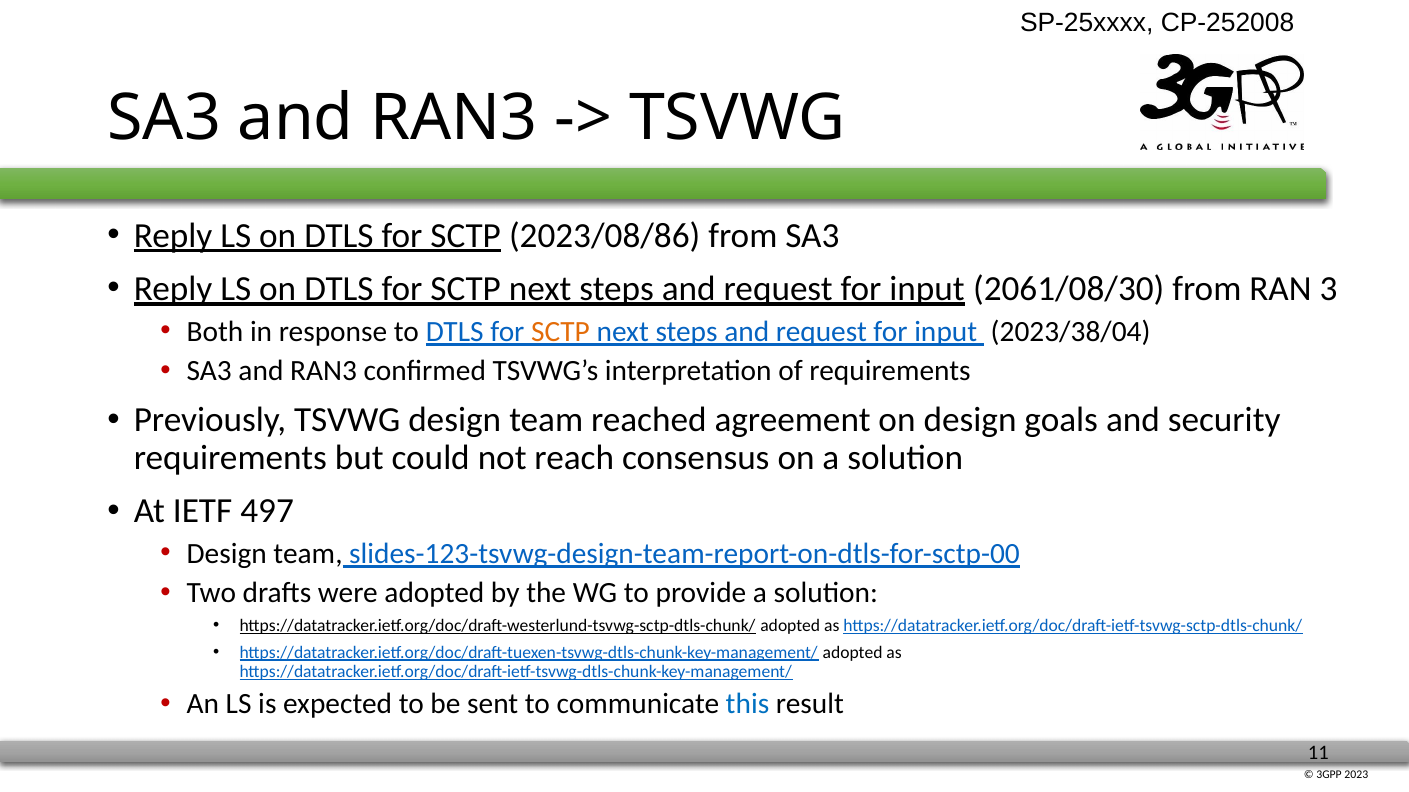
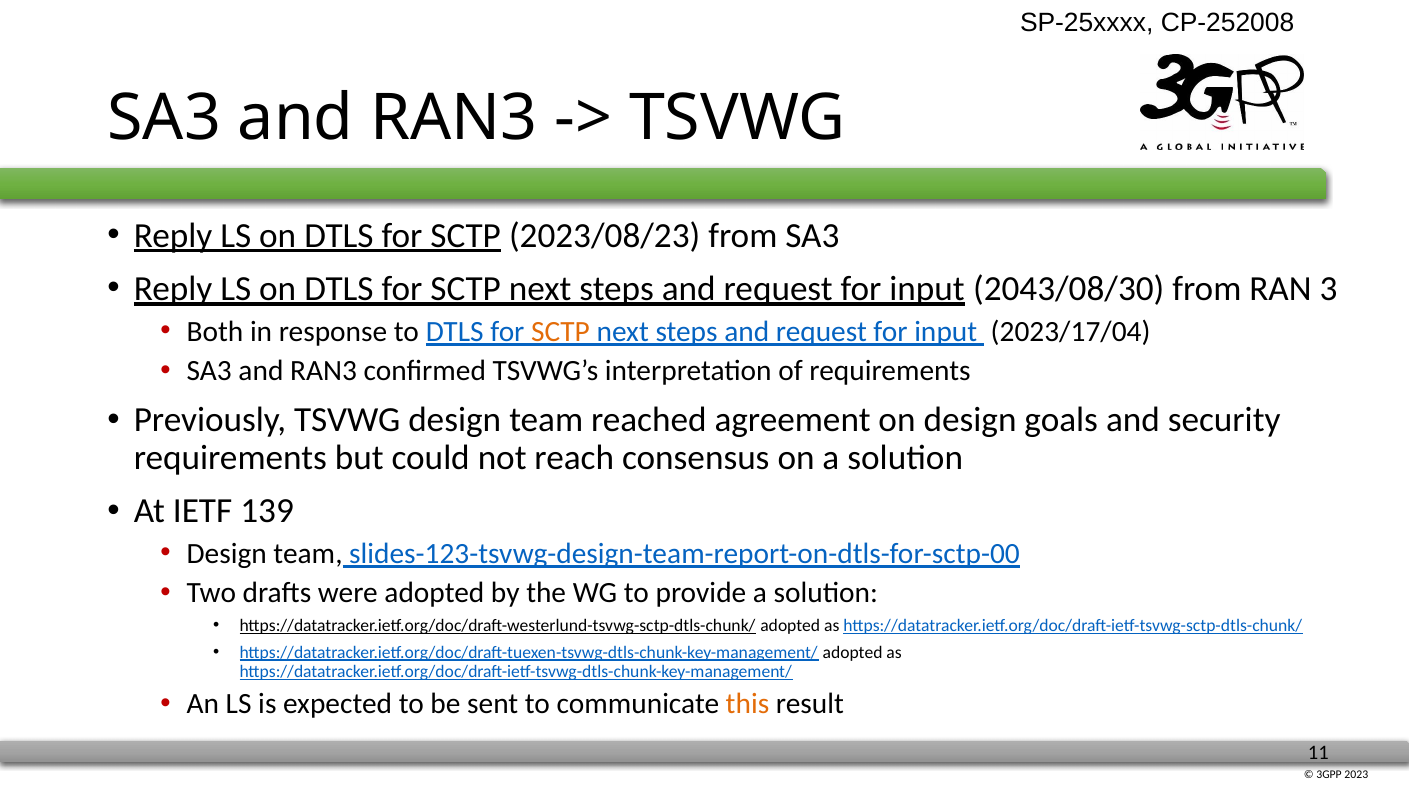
2023/08/86: 2023/08/86 -> 2023/08/23
2061/08/30: 2061/08/30 -> 2043/08/30
2023/38/04: 2023/38/04 -> 2023/17/04
497: 497 -> 139
this colour: blue -> orange
